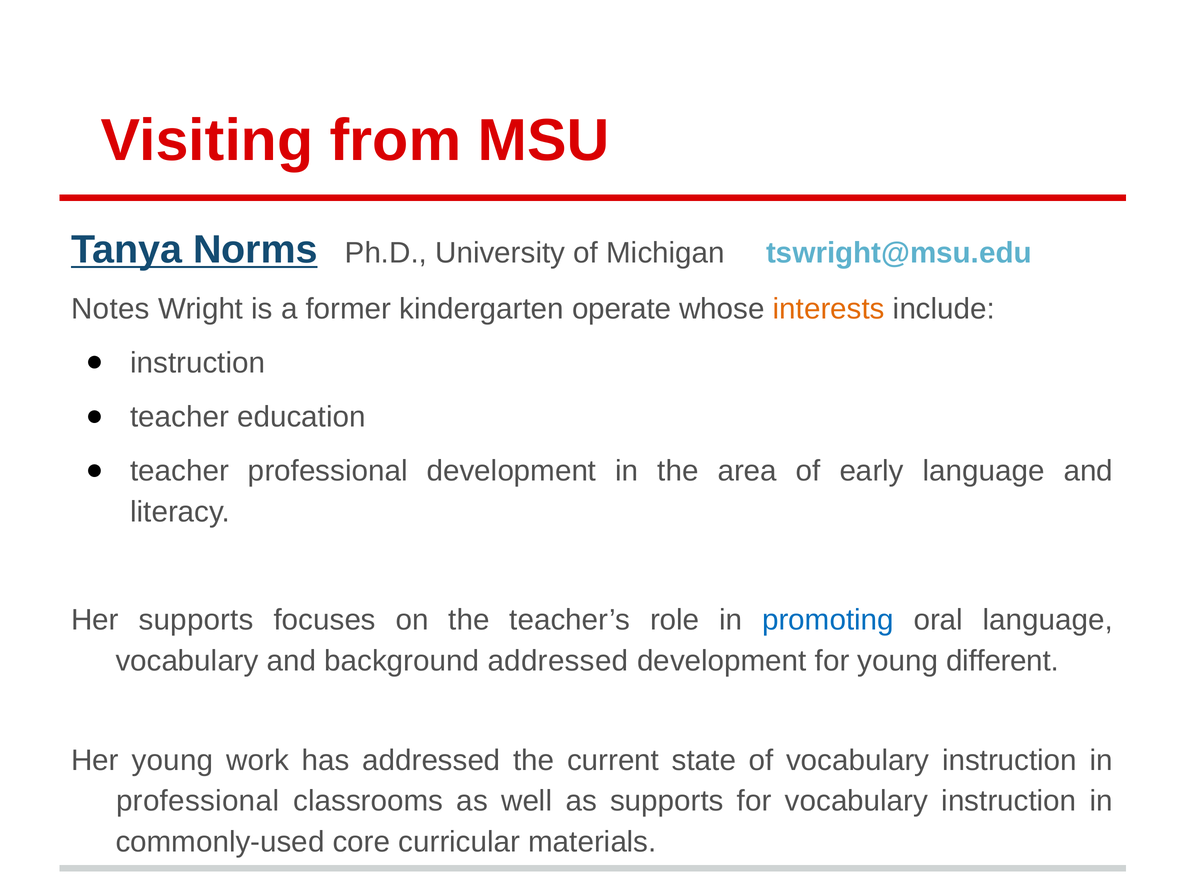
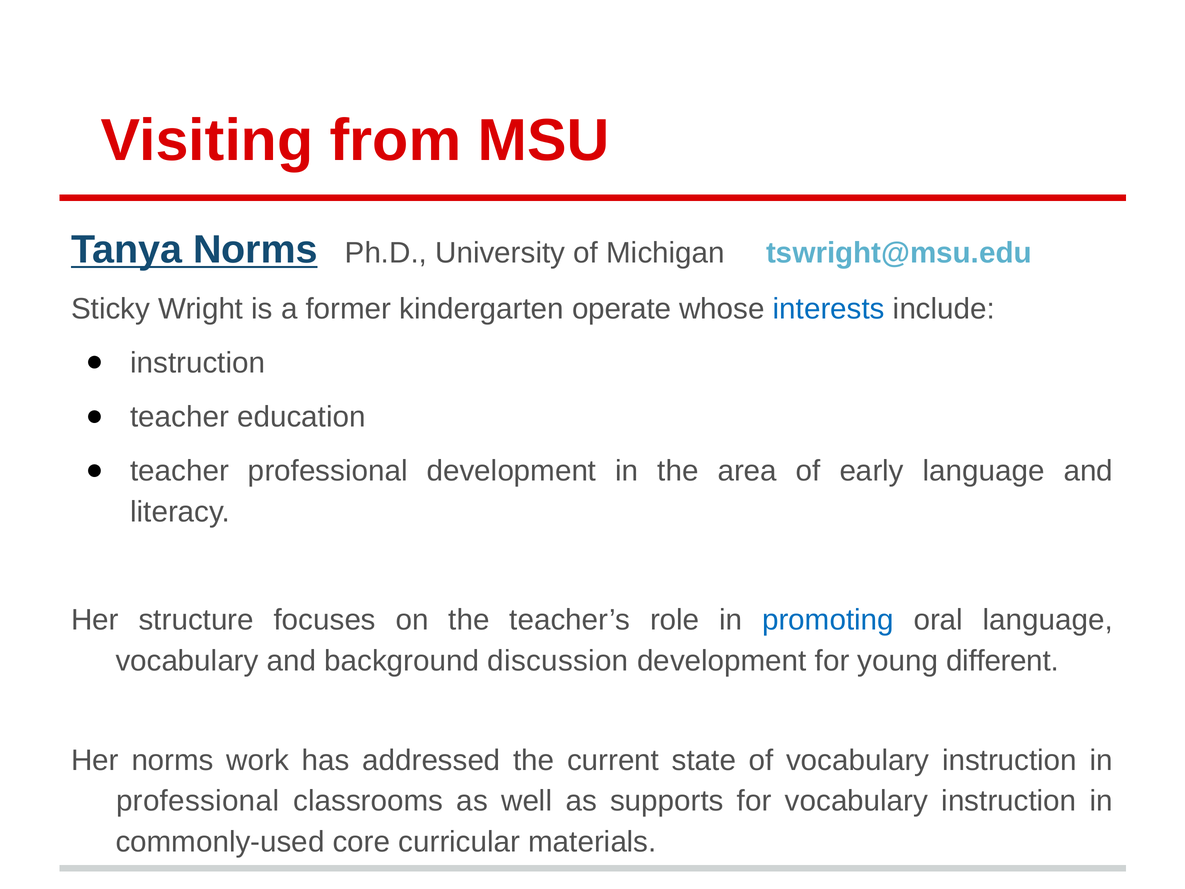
Notes: Notes -> Sticky
interests colour: orange -> blue
Her supports: supports -> structure
background addressed: addressed -> discussion
Her young: young -> norms
